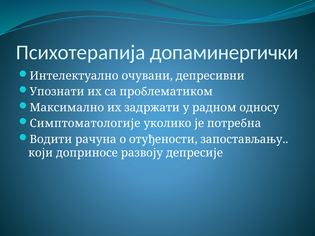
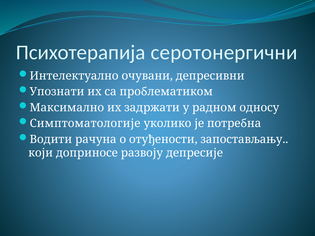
допаминергички: допаминергички -> серотонергични
